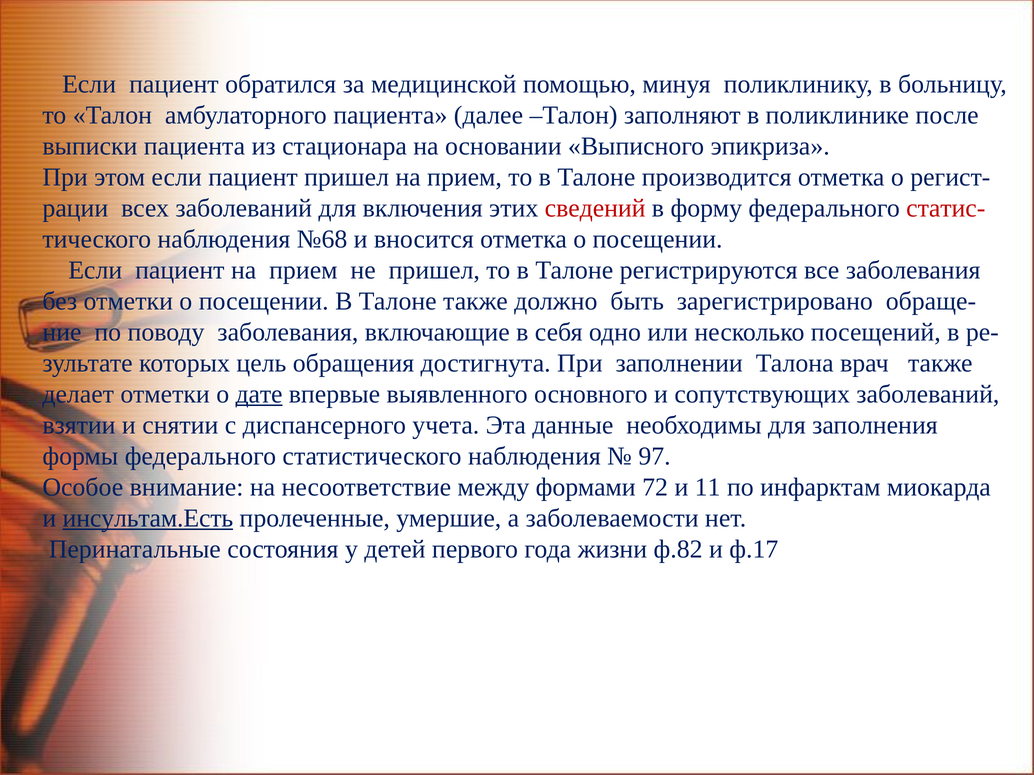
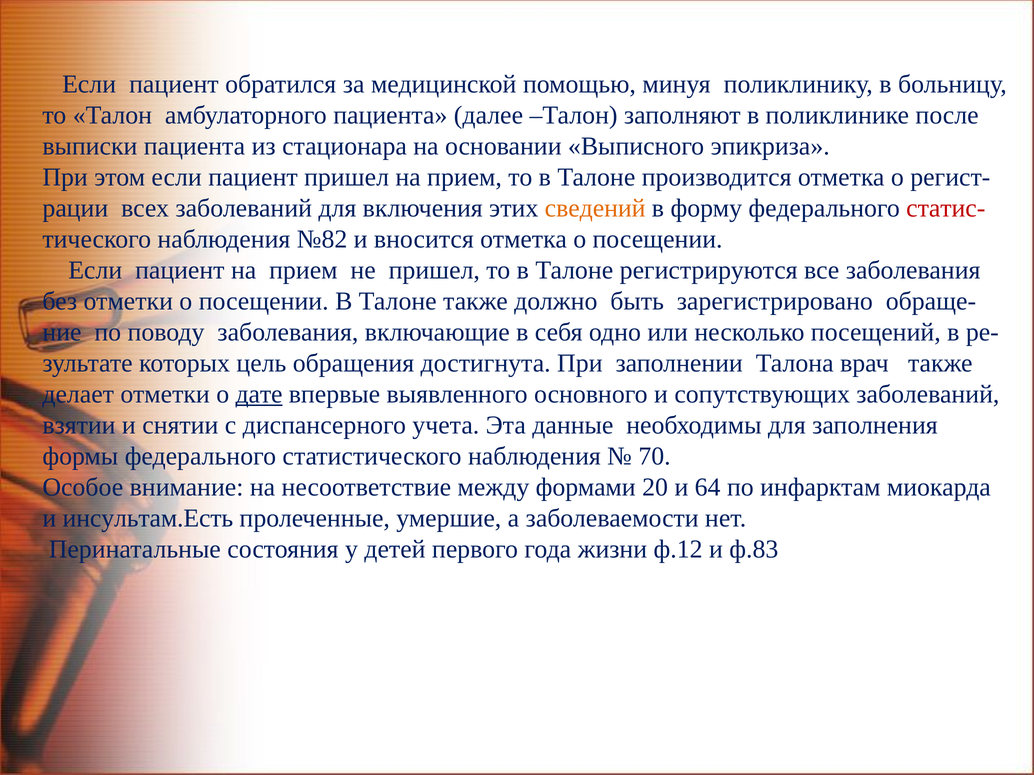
сведений colour: red -> orange
№68: №68 -> №82
97: 97 -> 70
72: 72 -> 20
11: 11 -> 64
инсультам.Есть underline: present -> none
ф.82: ф.82 -> ф.12
ф.17: ф.17 -> ф.83
